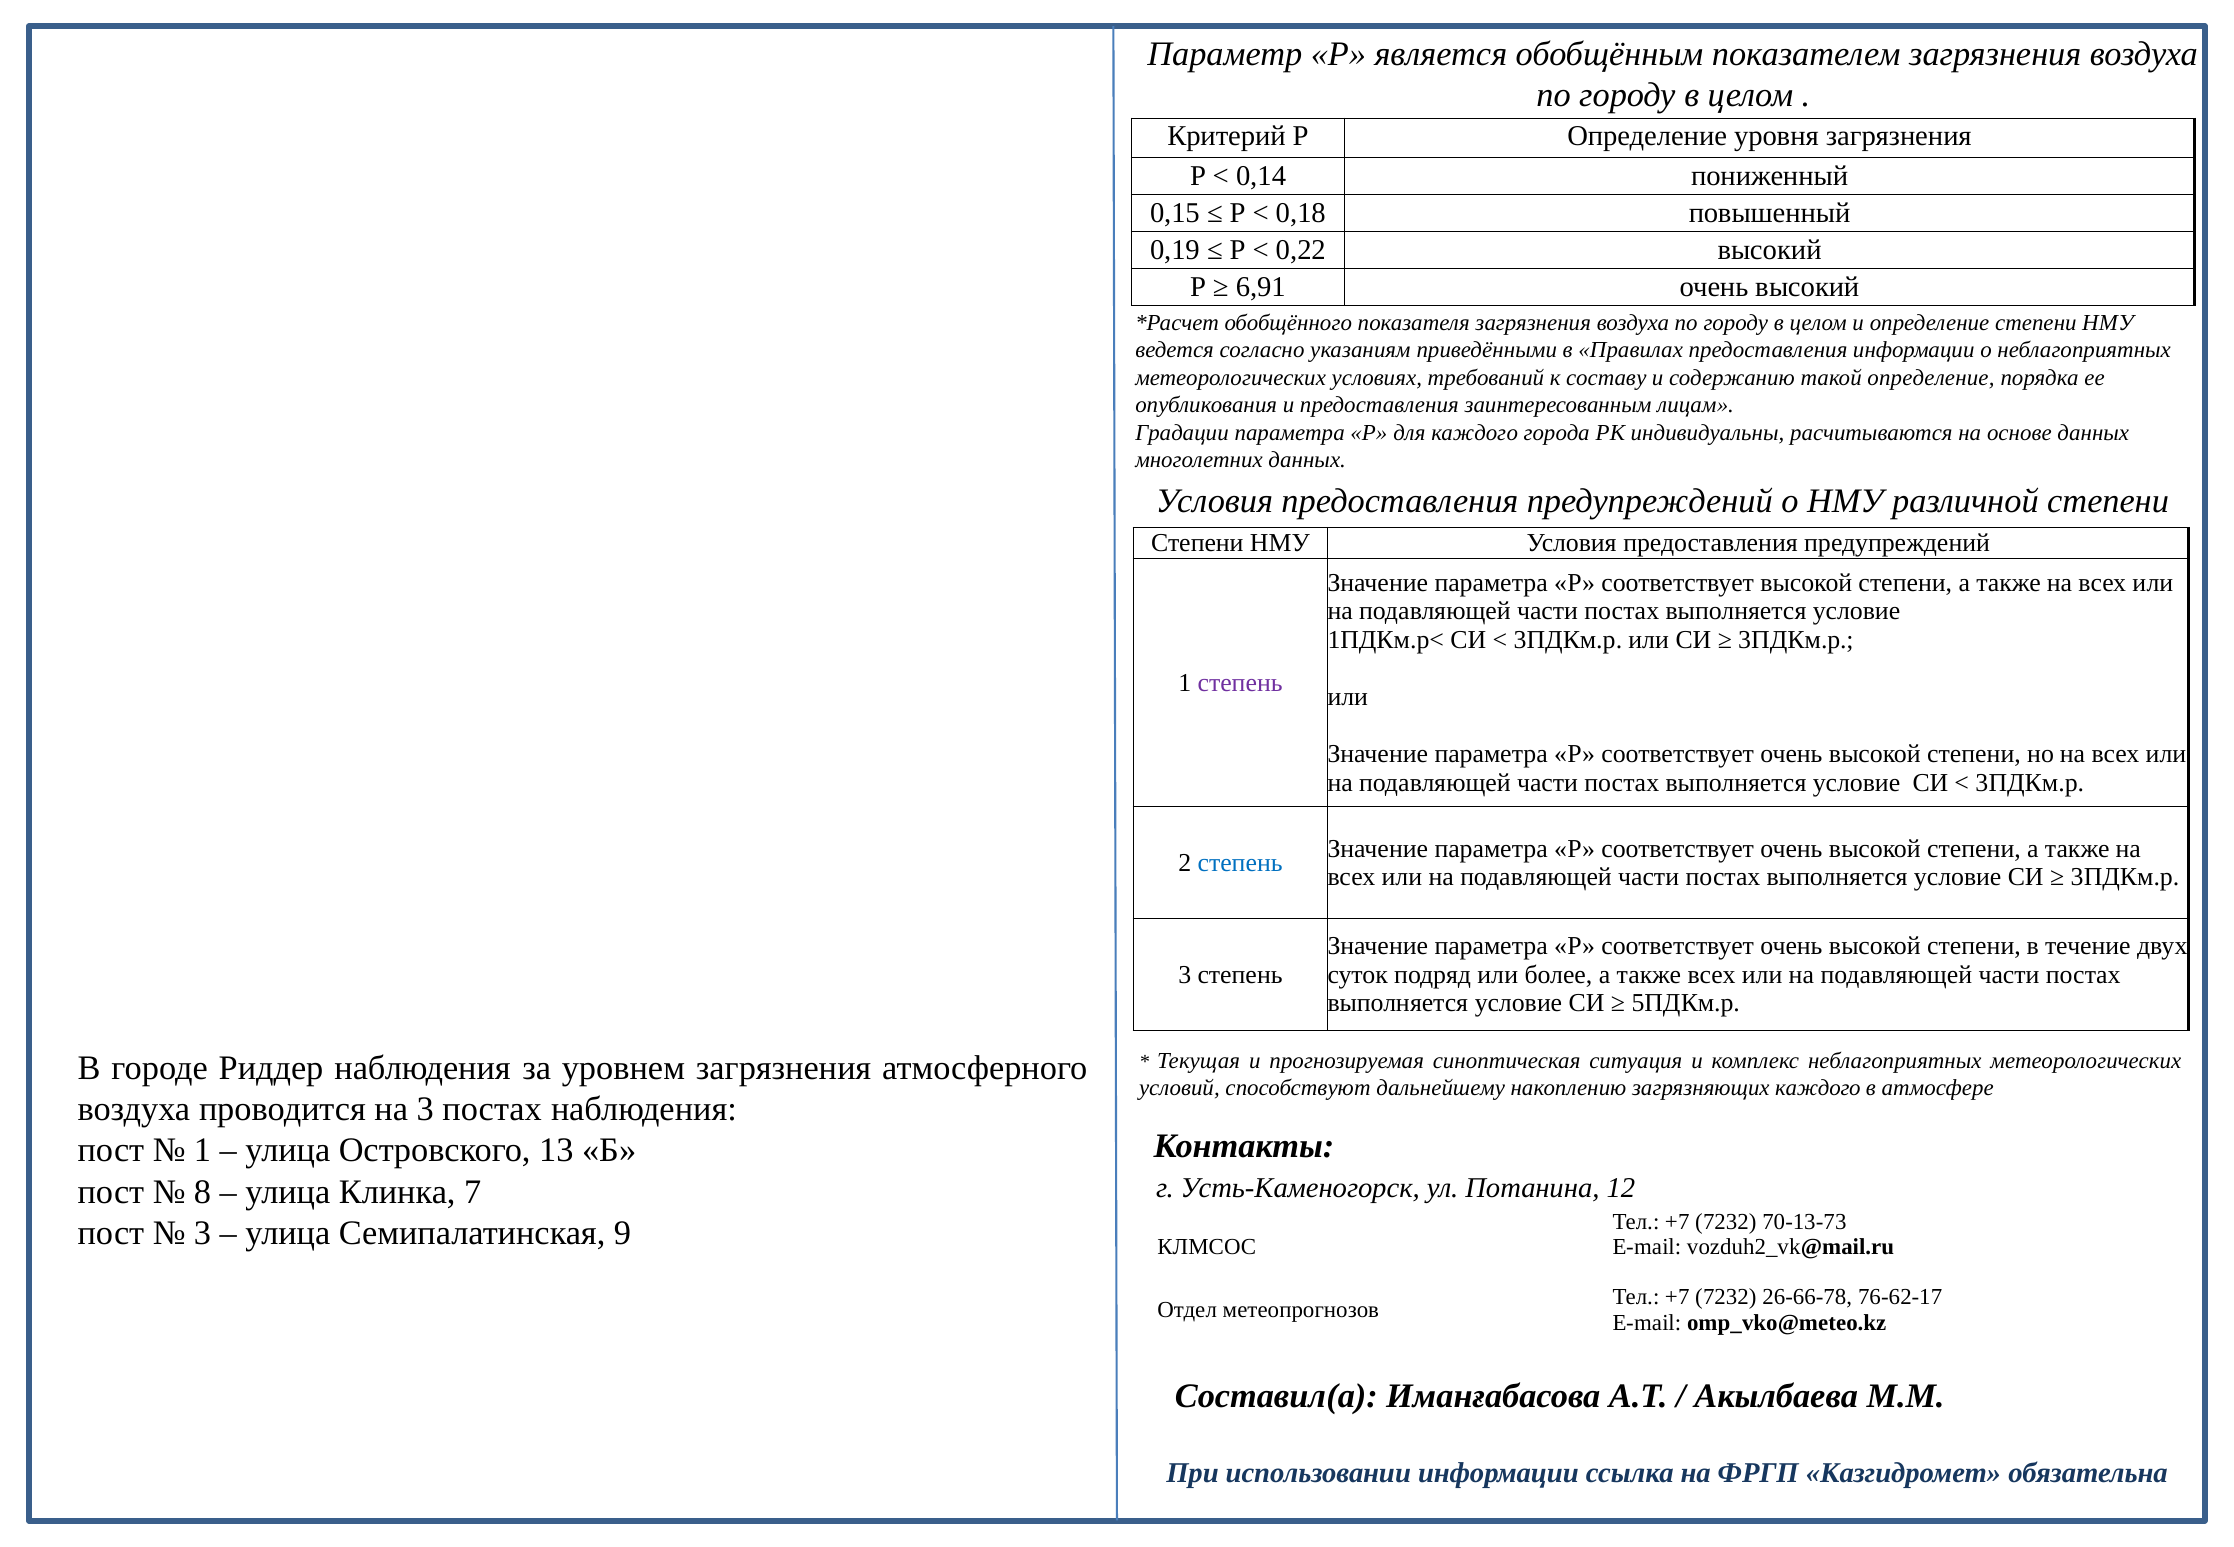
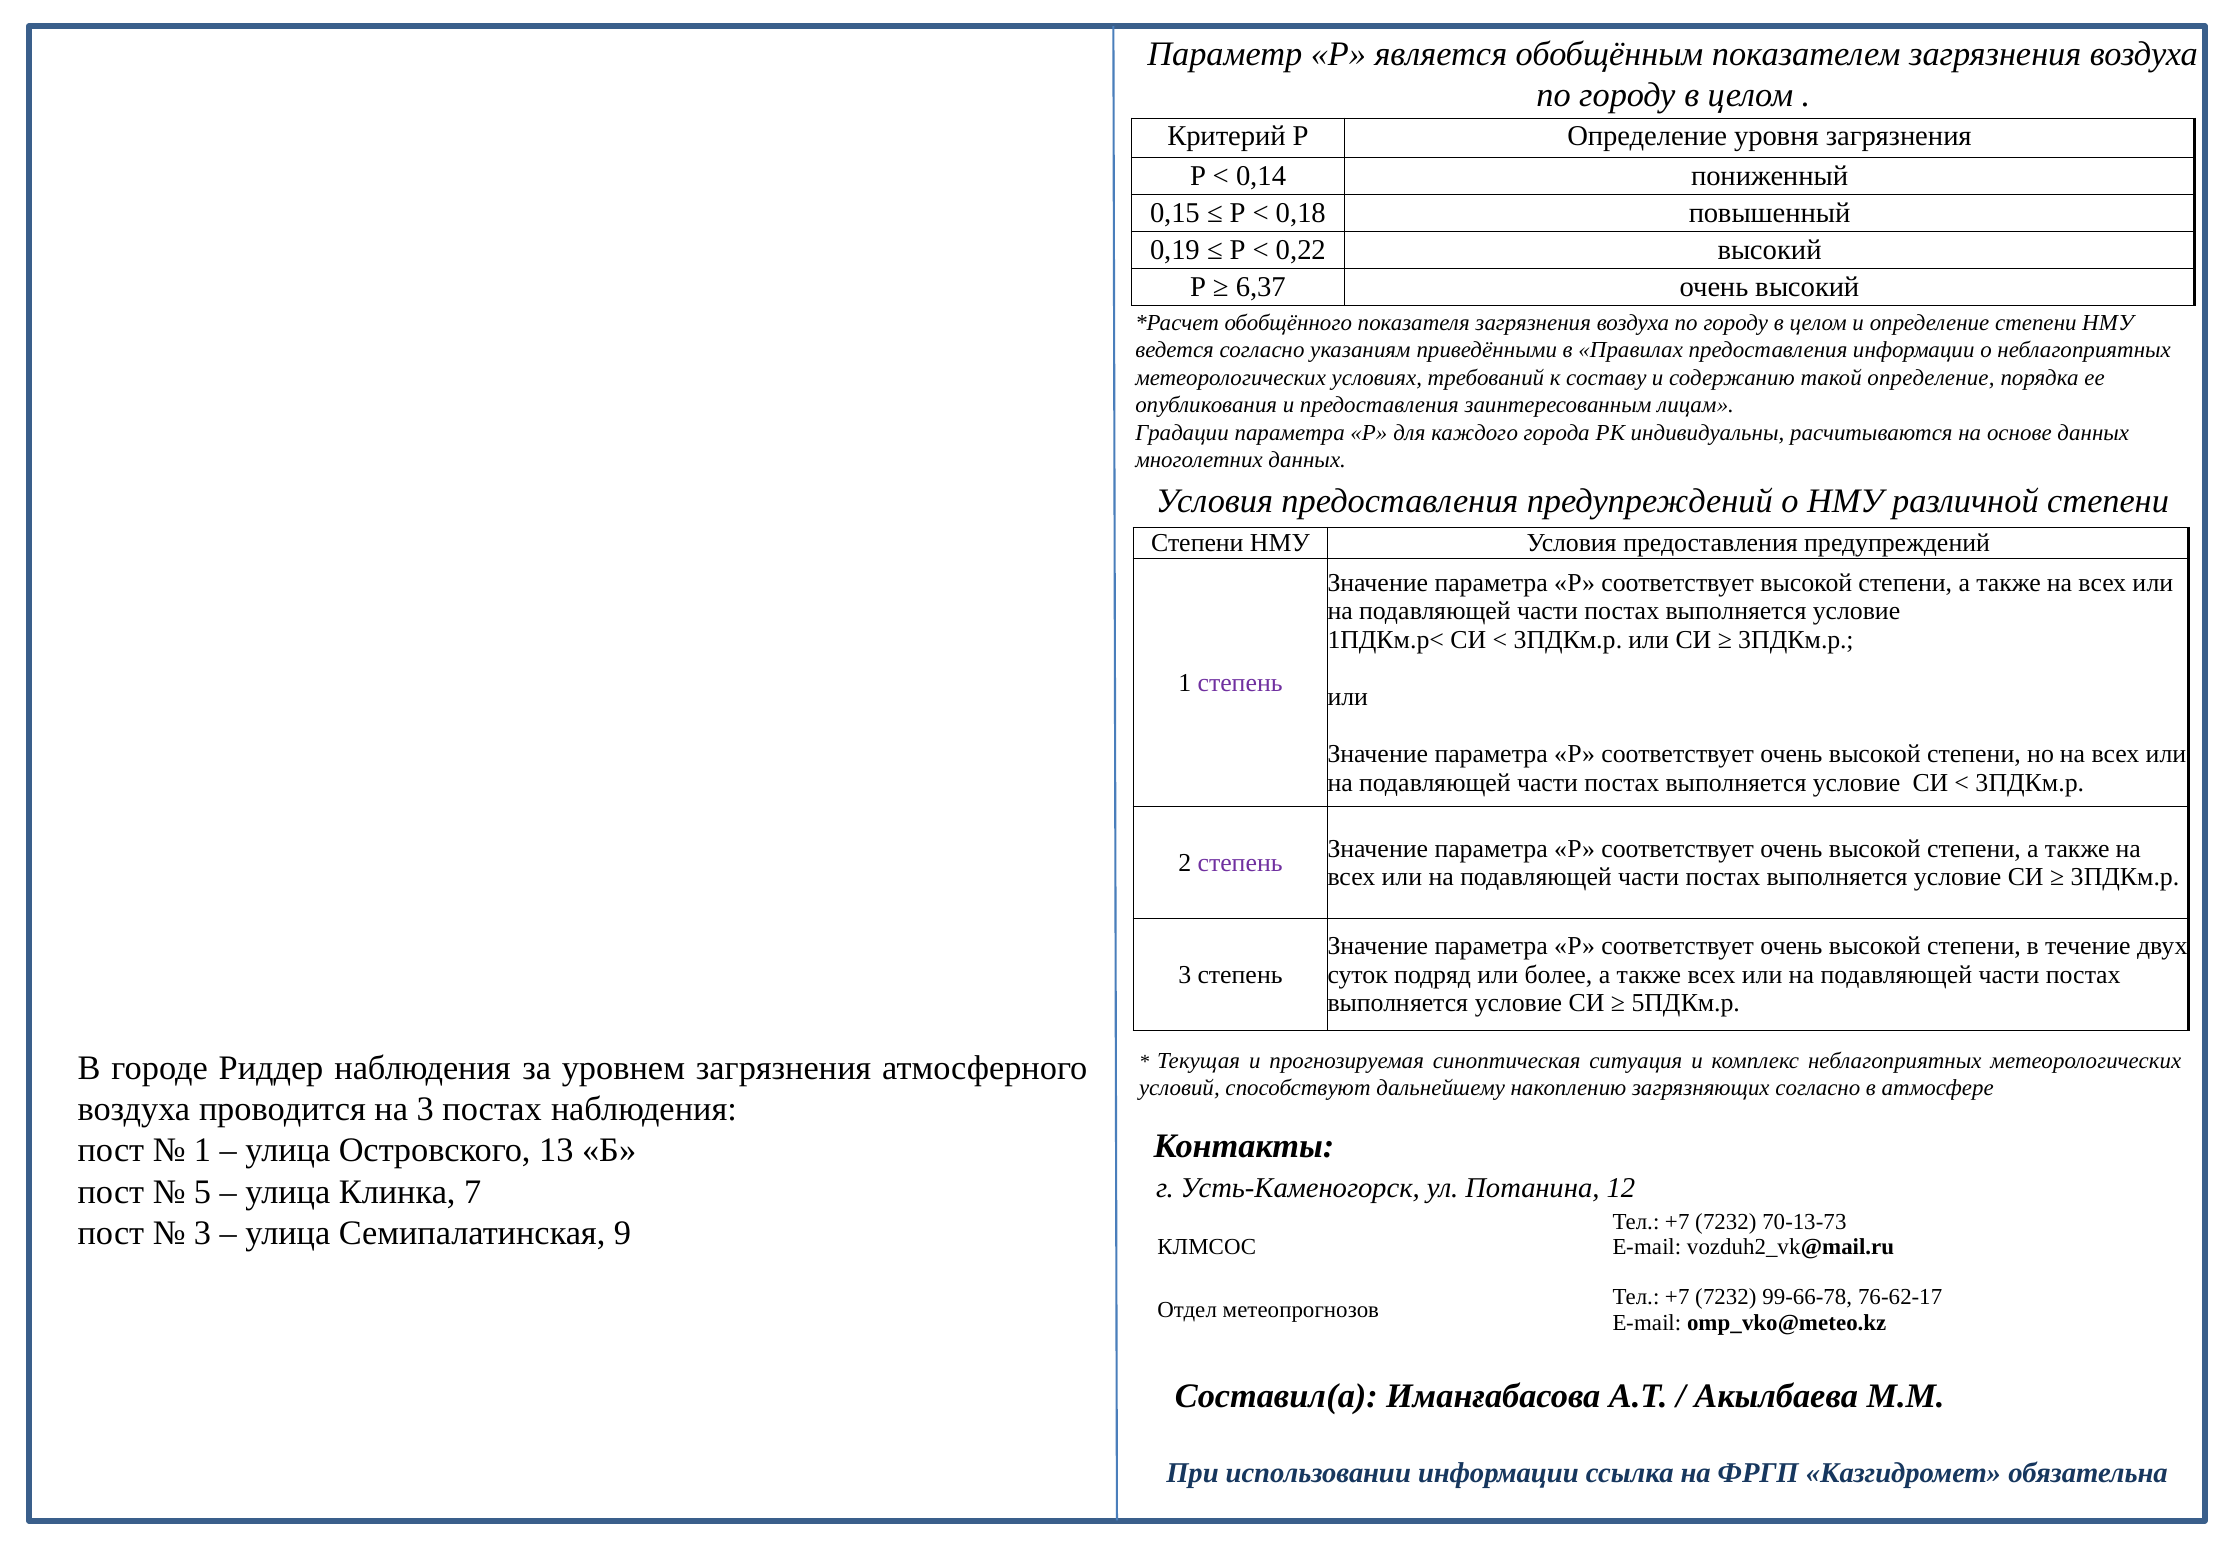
6,91: 6,91 -> 6,37
степень at (1240, 863) colour: blue -> purple
загрязняющих каждого: каждого -> согласно
8: 8 -> 5
26-66-78: 26-66-78 -> 99-66-78
